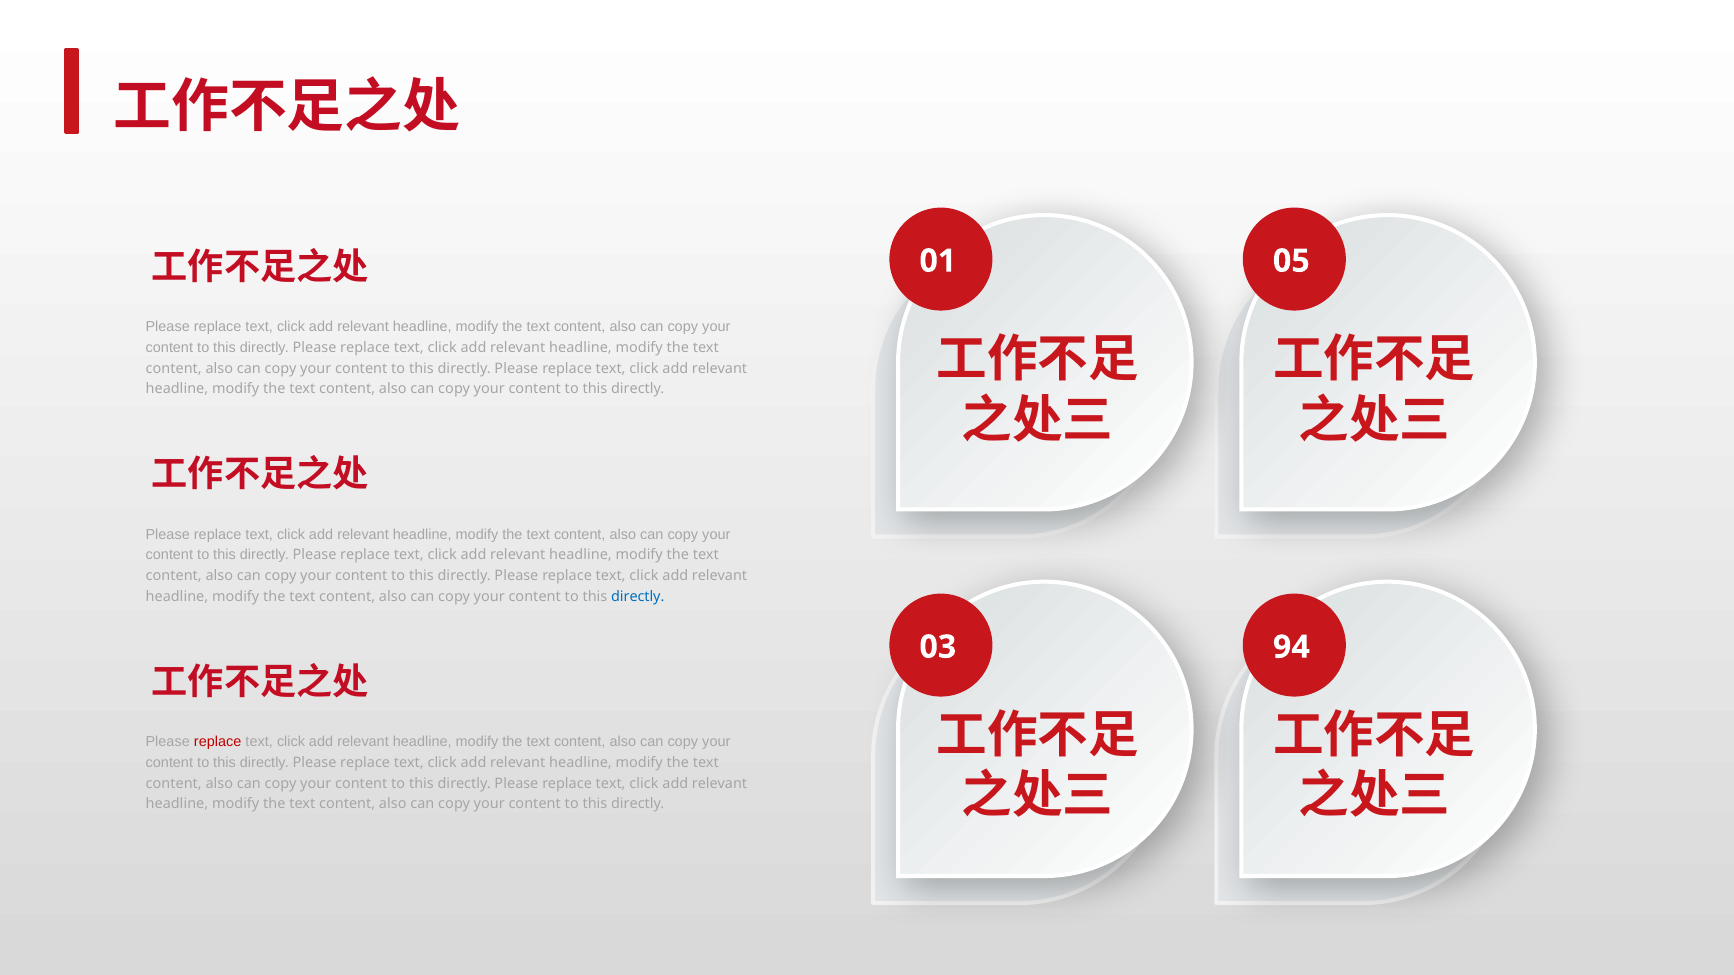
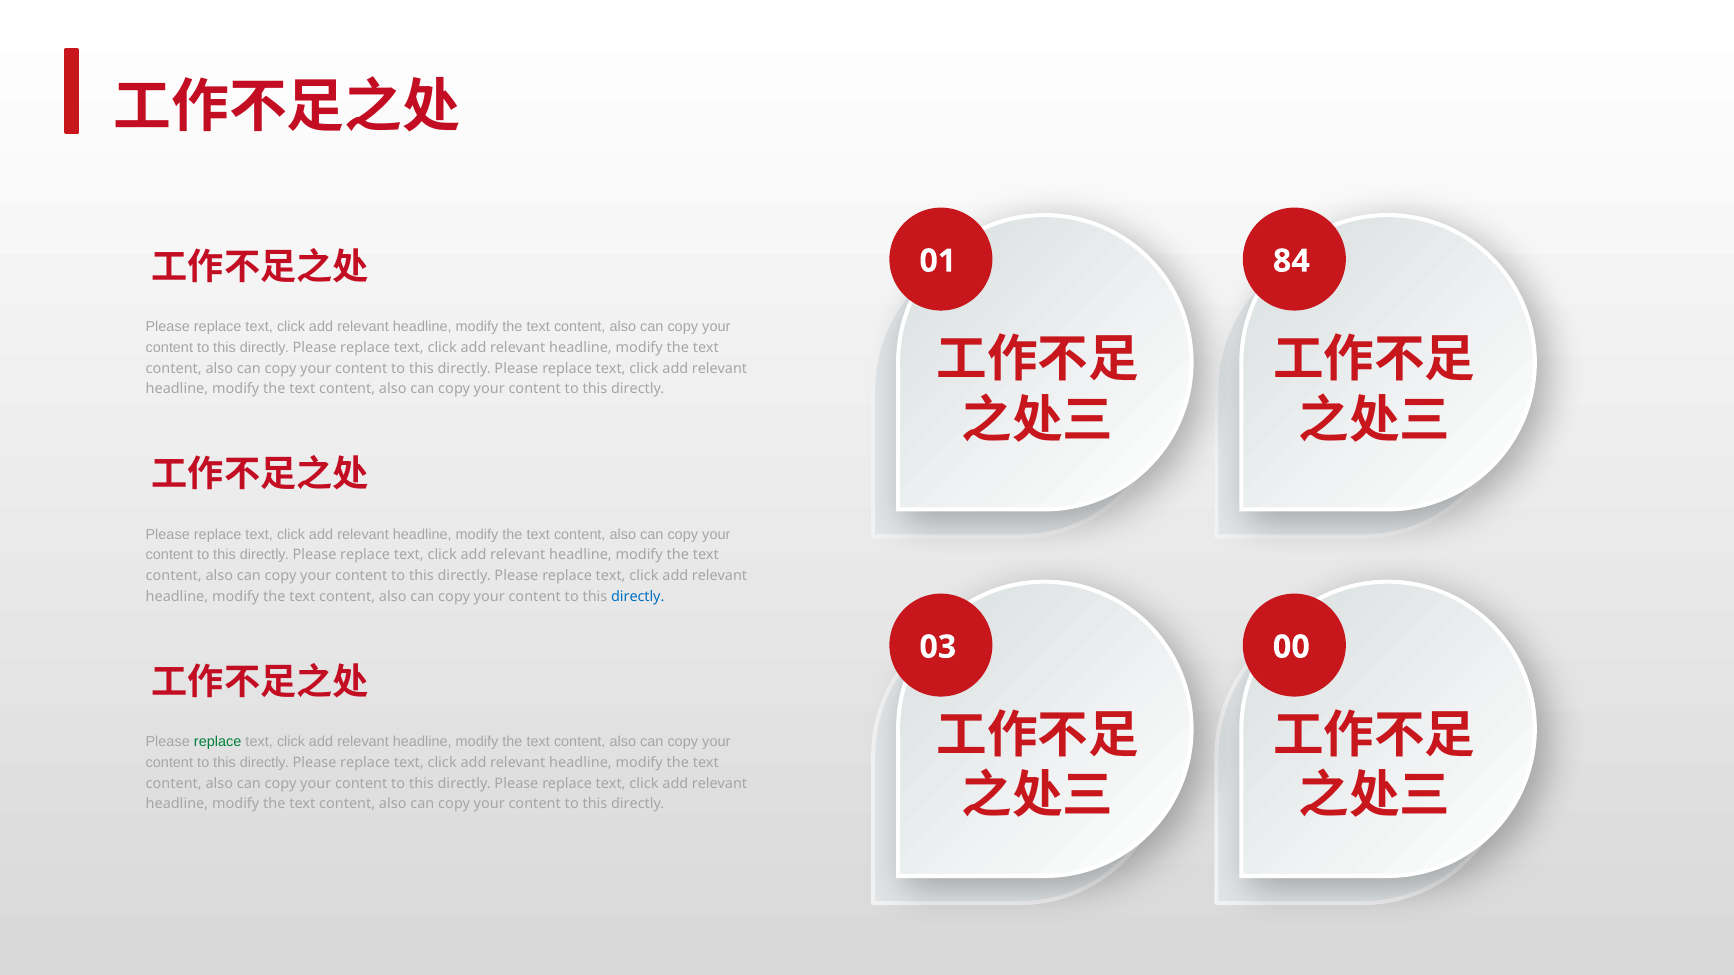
05: 05 -> 84
94: 94 -> 00
replace at (218, 742) colour: red -> green
